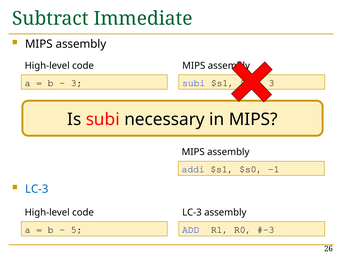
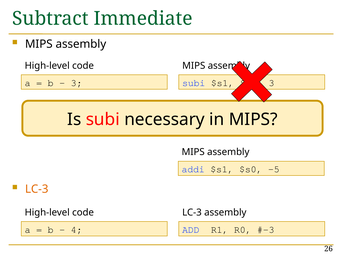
-1: -1 -> -5
LC-3 at (37, 189) colour: blue -> orange
5: 5 -> 4
